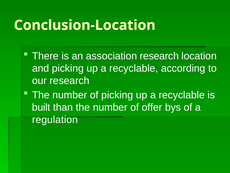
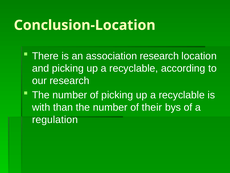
built: built -> with
offer: offer -> their
